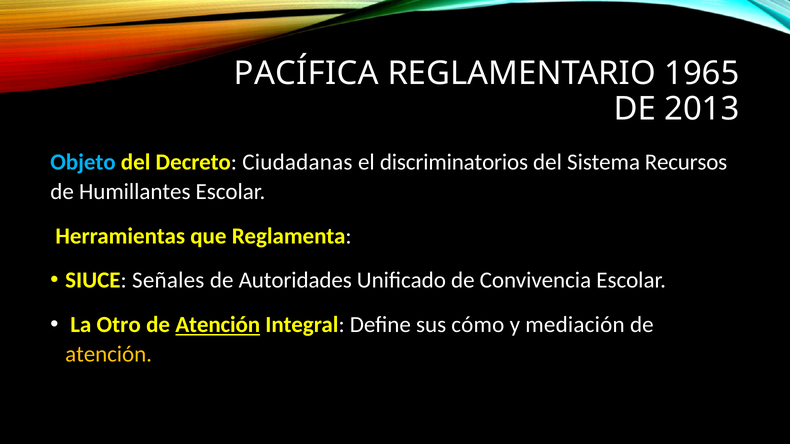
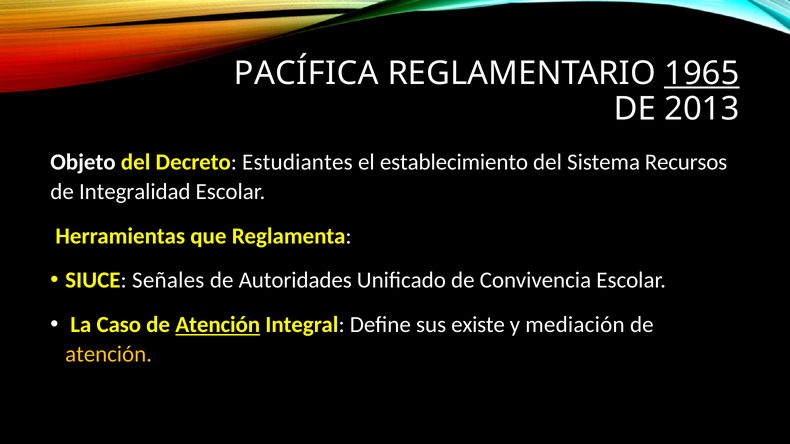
1965 underline: none -> present
Objeto colour: light blue -> white
Ciudadanas: Ciudadanas -> Estudiantes
discriminatorios: discriminatorios -> establecimiento
Humillantes: Humillantes -> Integralidad
Otro: Otro -> Caso
cómo: cómo -> existe
